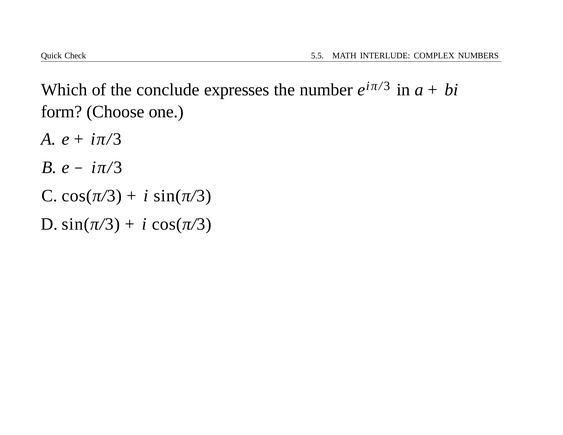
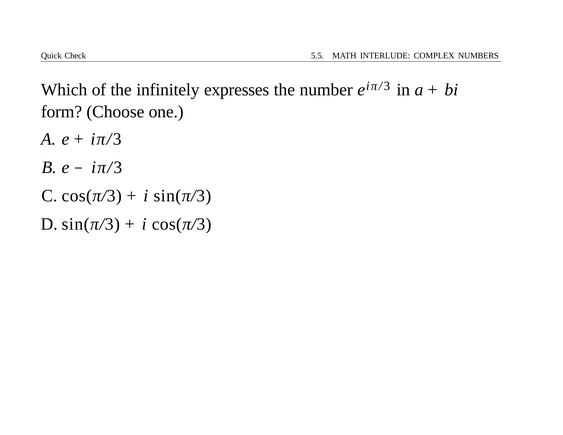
conclude: conclude -> infinitely
